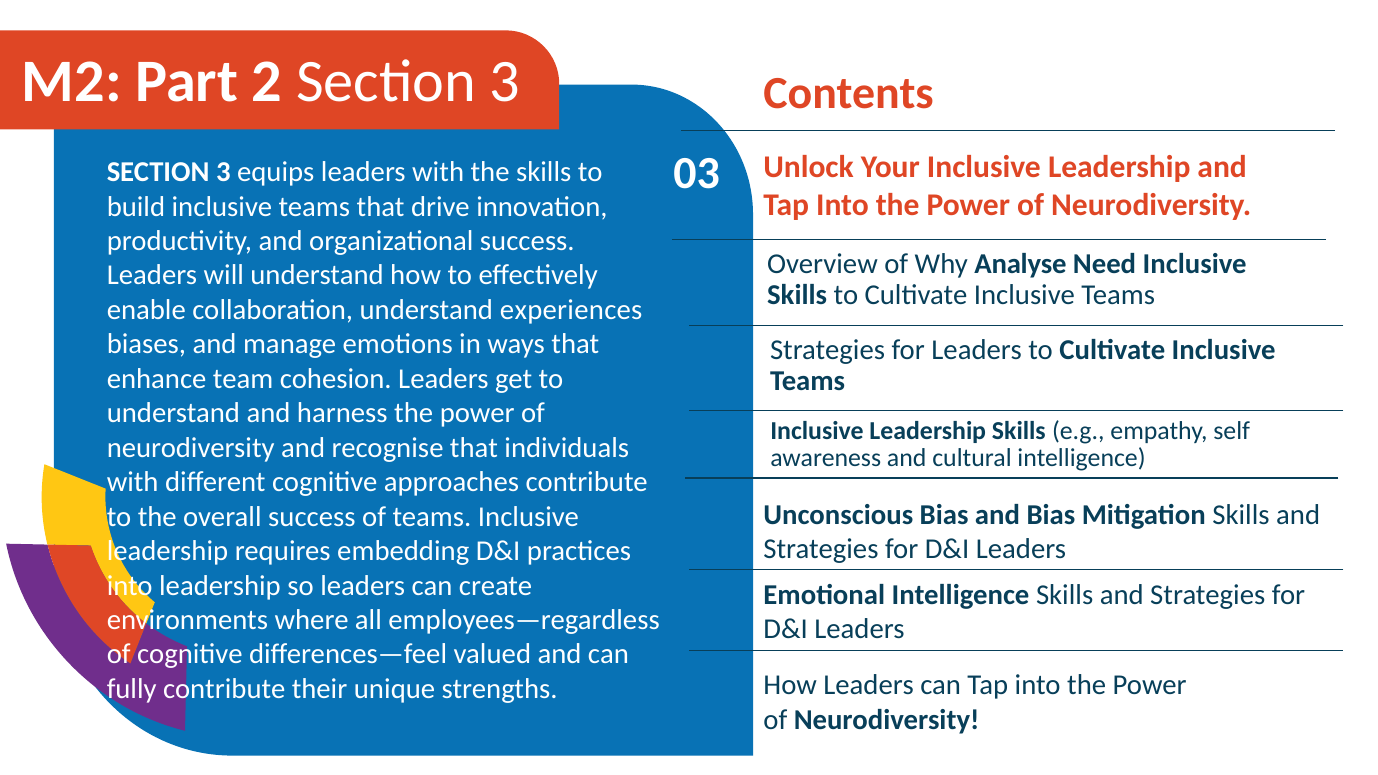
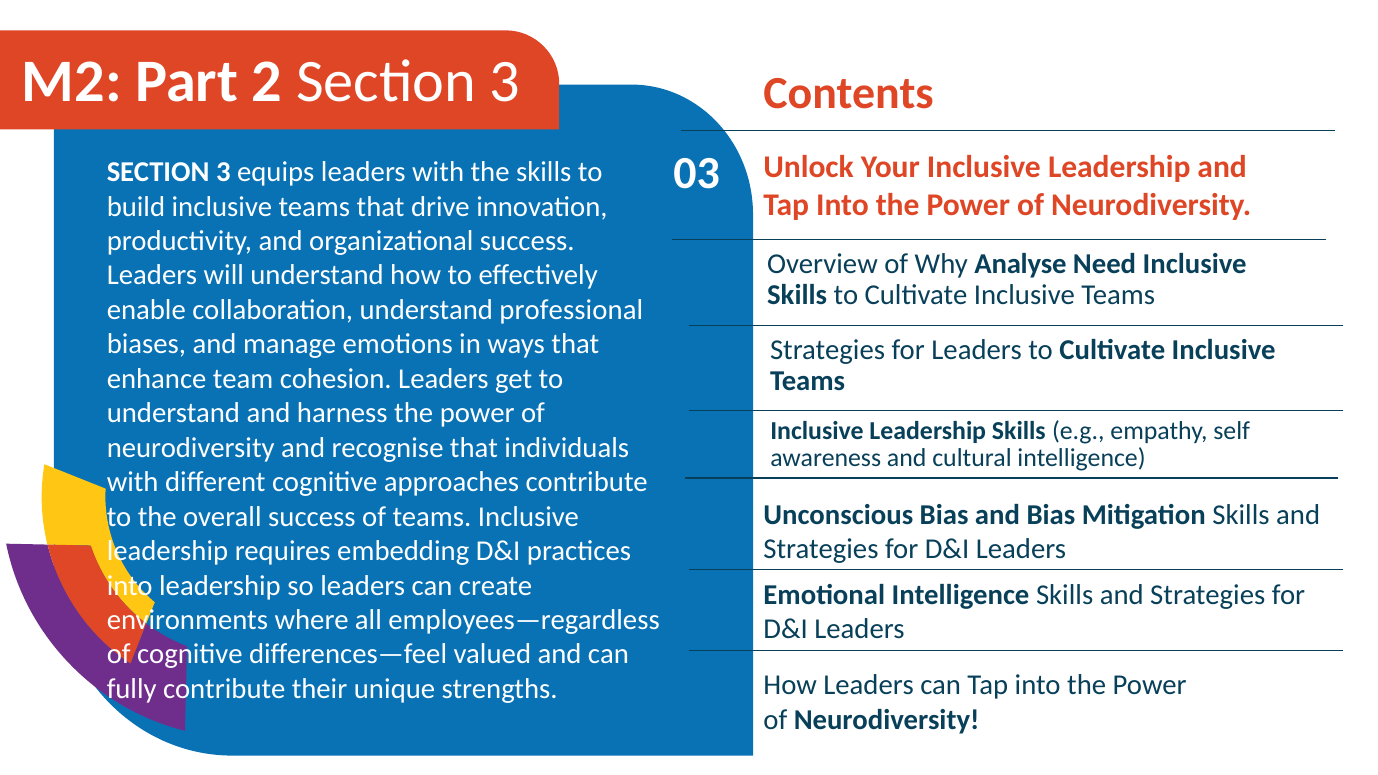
experiences: experiences -> professional
